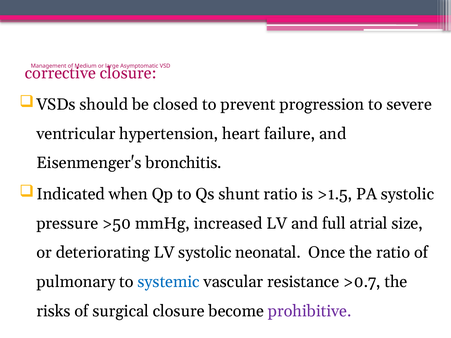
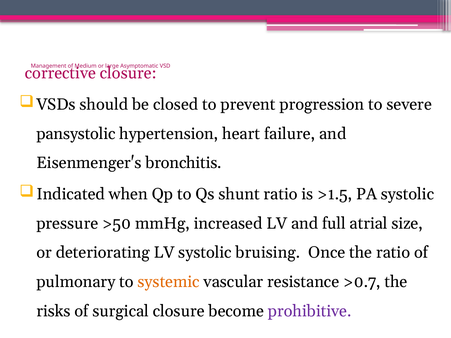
ventricular: ventricular -> pansystolic
neonatal: neonatal -> bruising
systemic colour: blue -> orange
